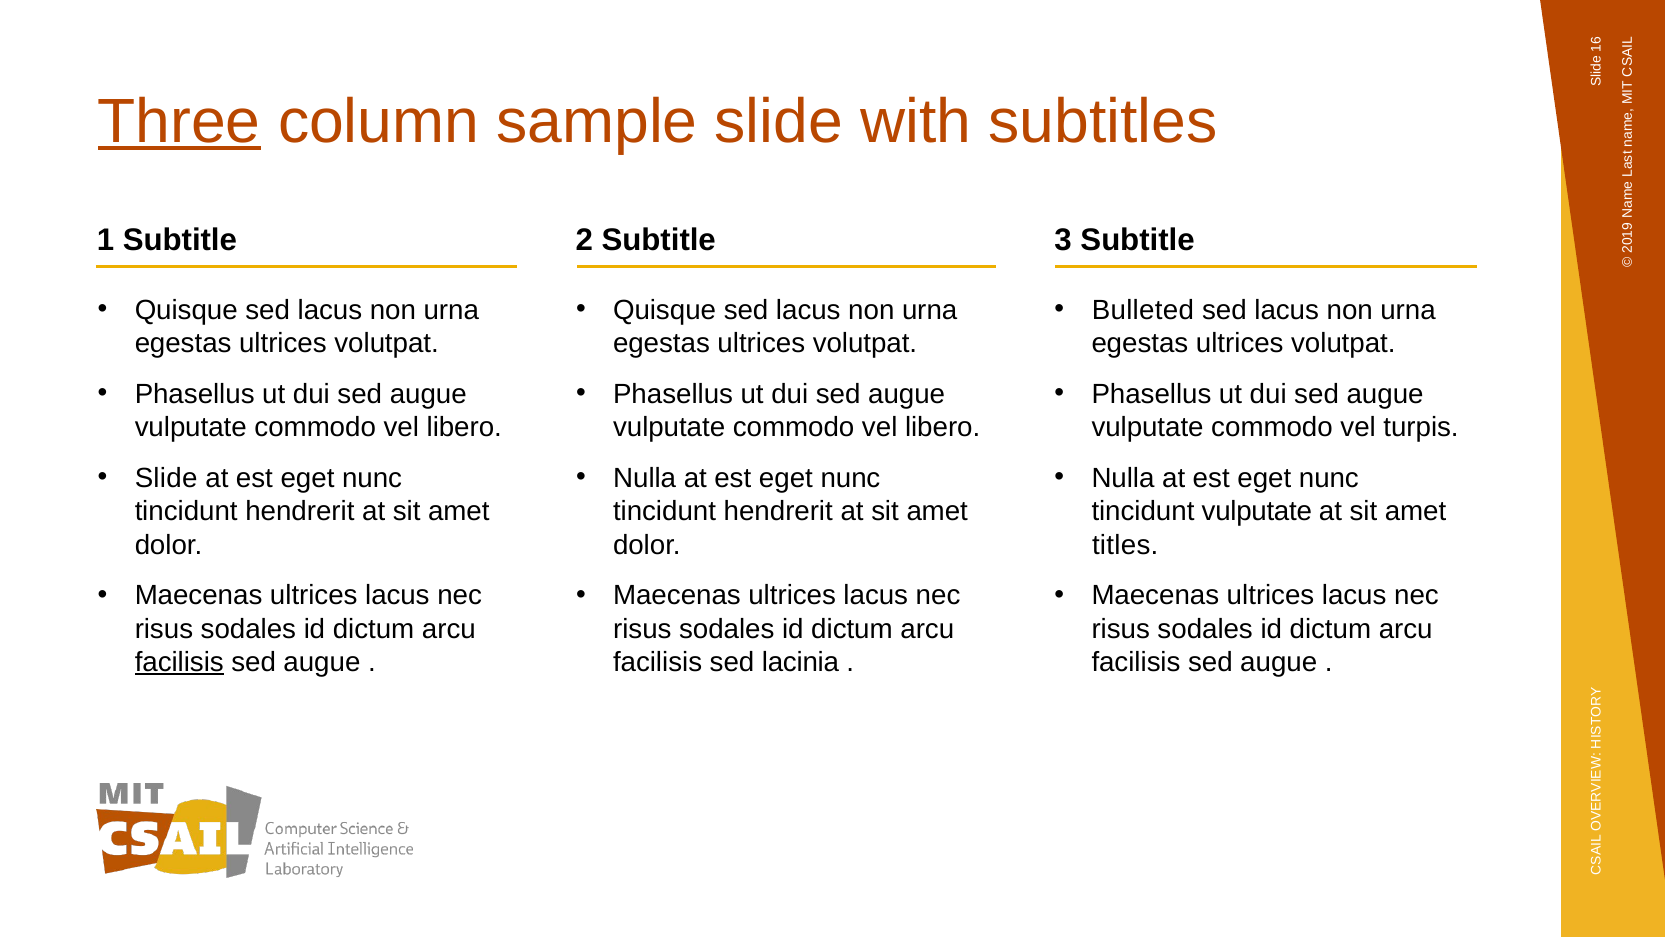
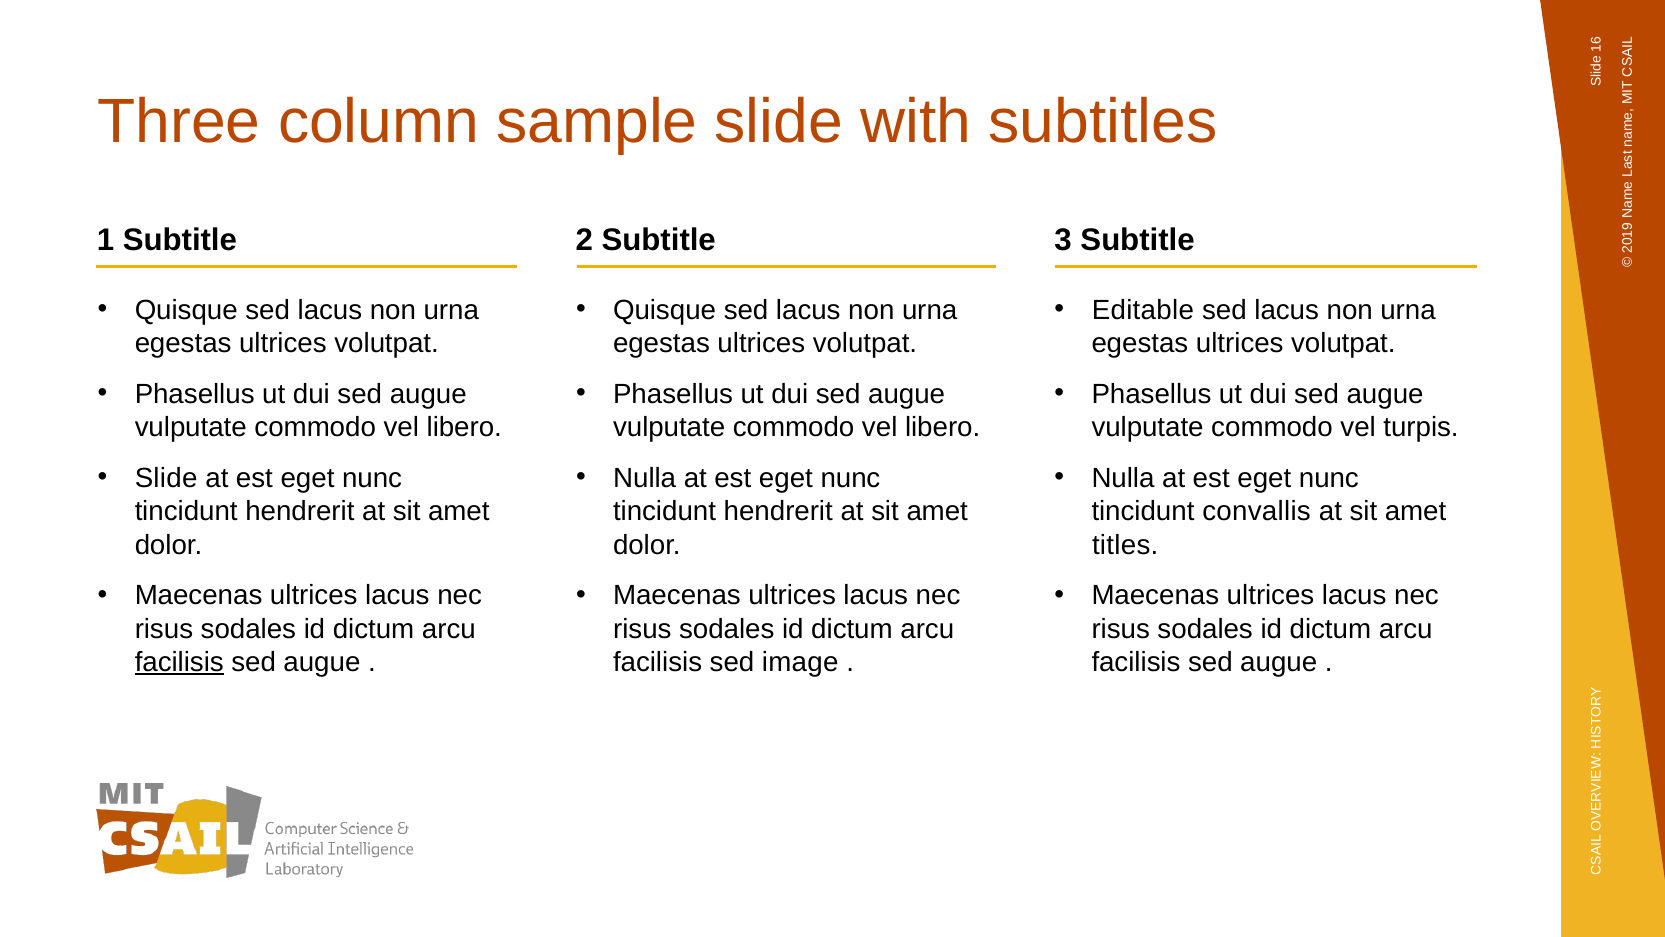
Three underline: present -> none
Bulleted: Bulleted -> Editable
tincidunt vulputate: vulputate -> convallis
lacinia: lacinia -> image
